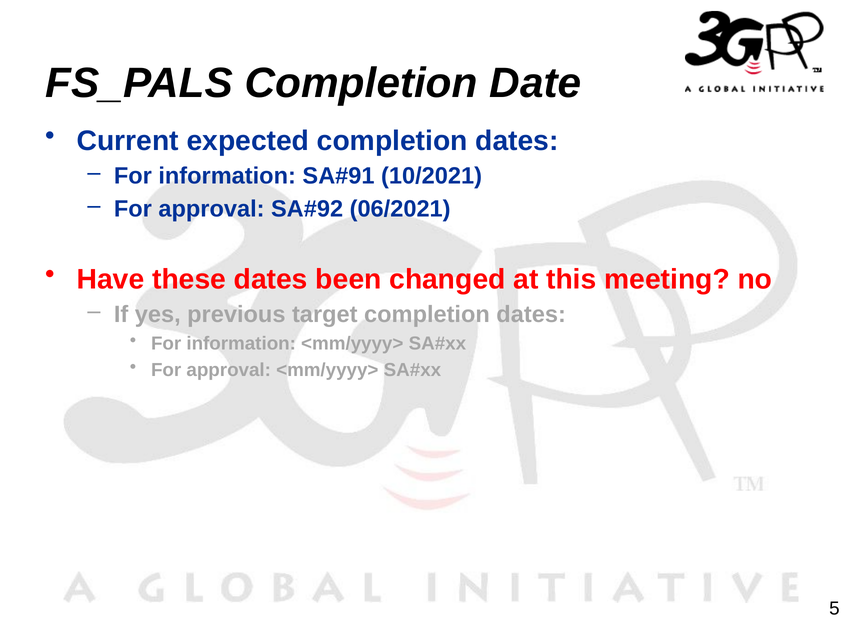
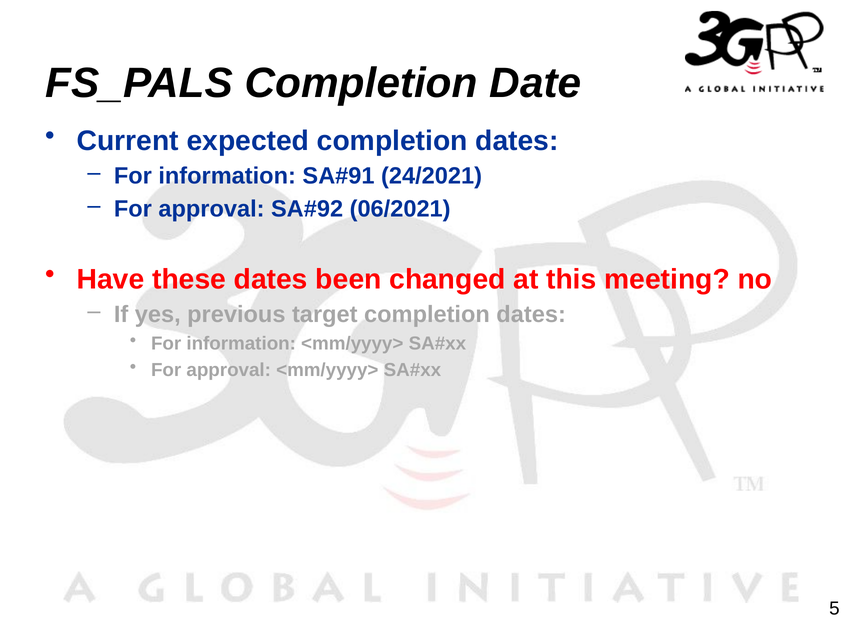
10/2021: 10/2021 -> 24/2021
